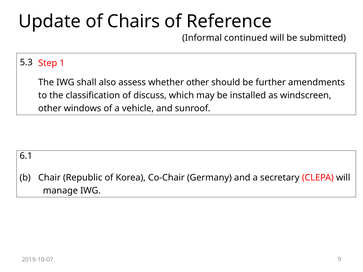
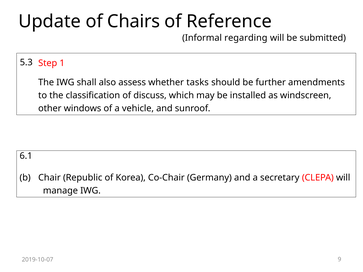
continued: continued -> regarding
whether other: other -> tasks
